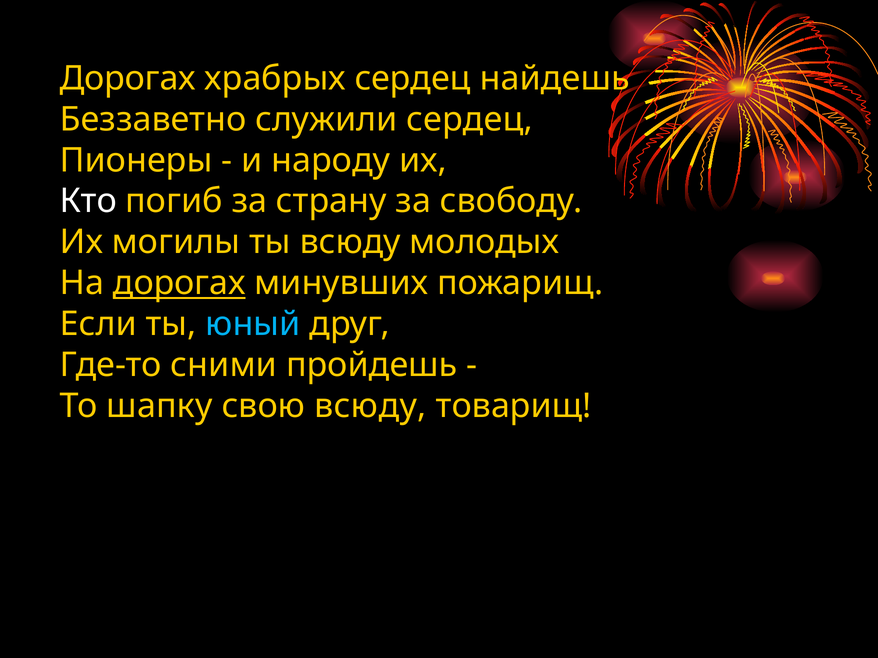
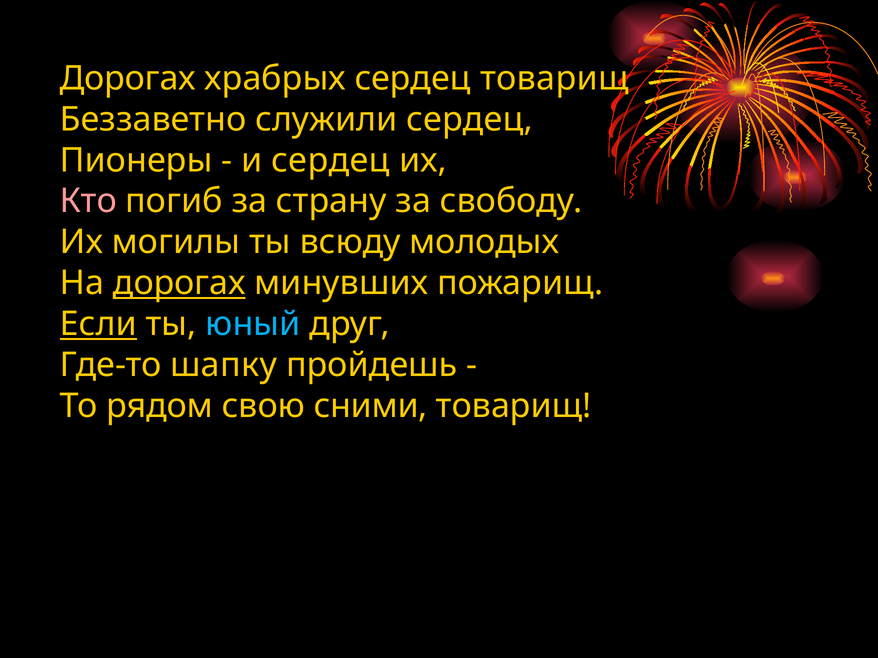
сердец найдешь: найдешь -> товарищ
и народу: народу -> сердец
Кто colour: white -> pink
Если underline: none -> present
сними: сними -> шапку
шапку: шапку -> рядом
свою всюду: всюду -> сними
